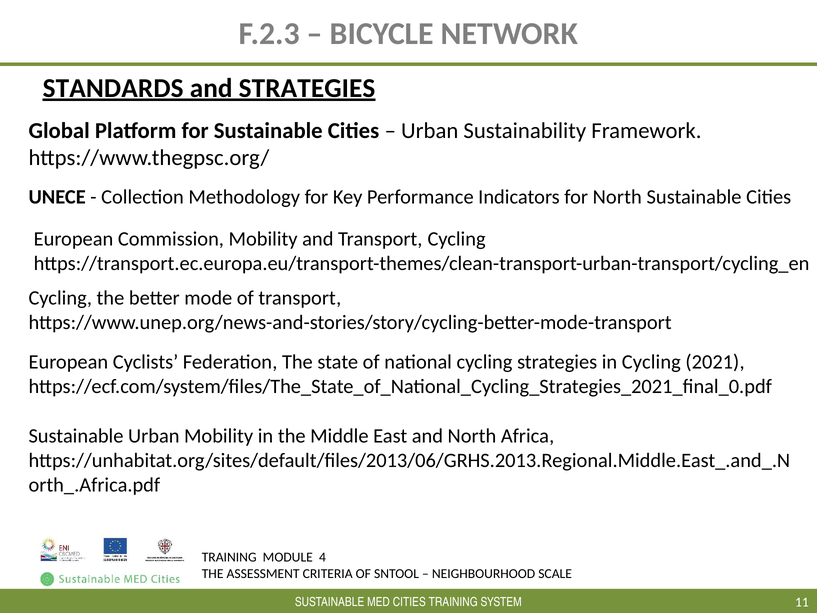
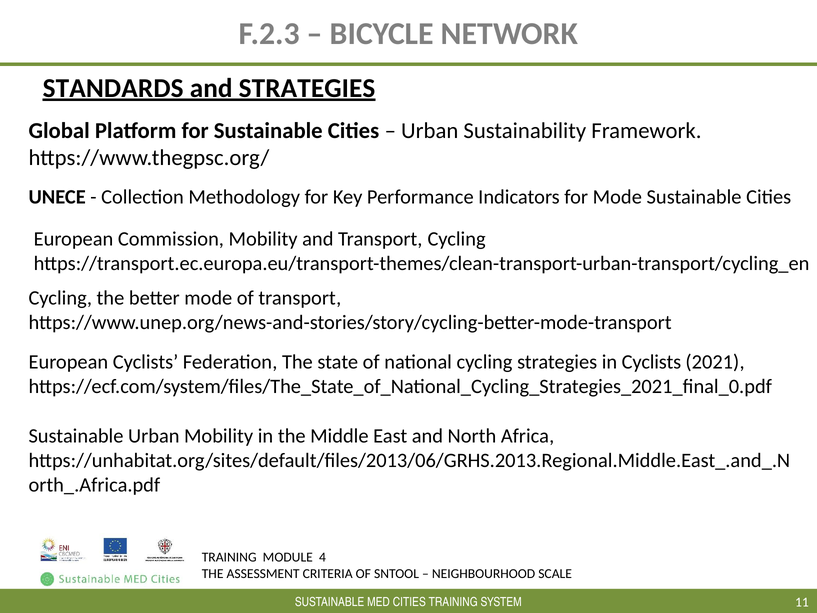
for North: North -> Mode
in Cycling: Cycling -> Cyclists
